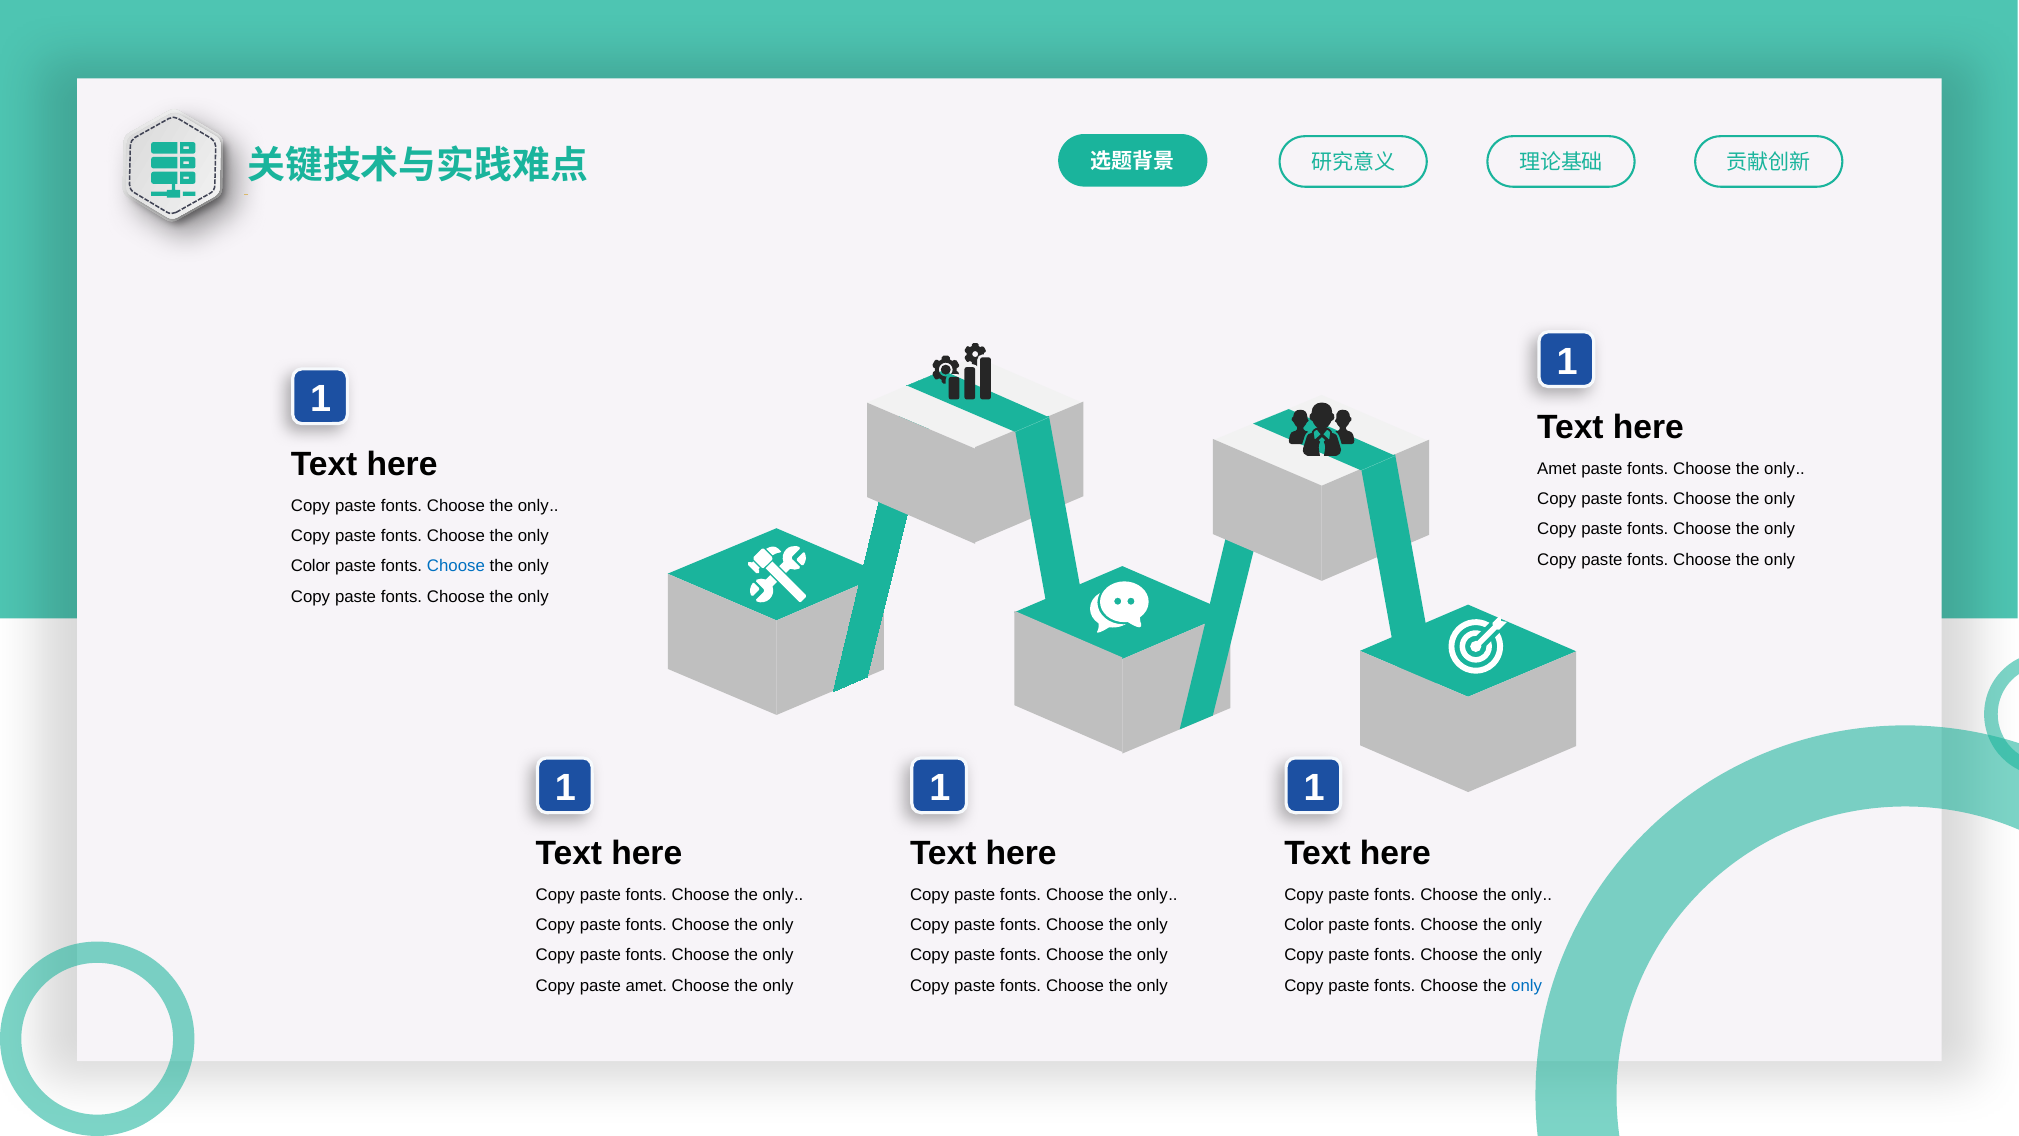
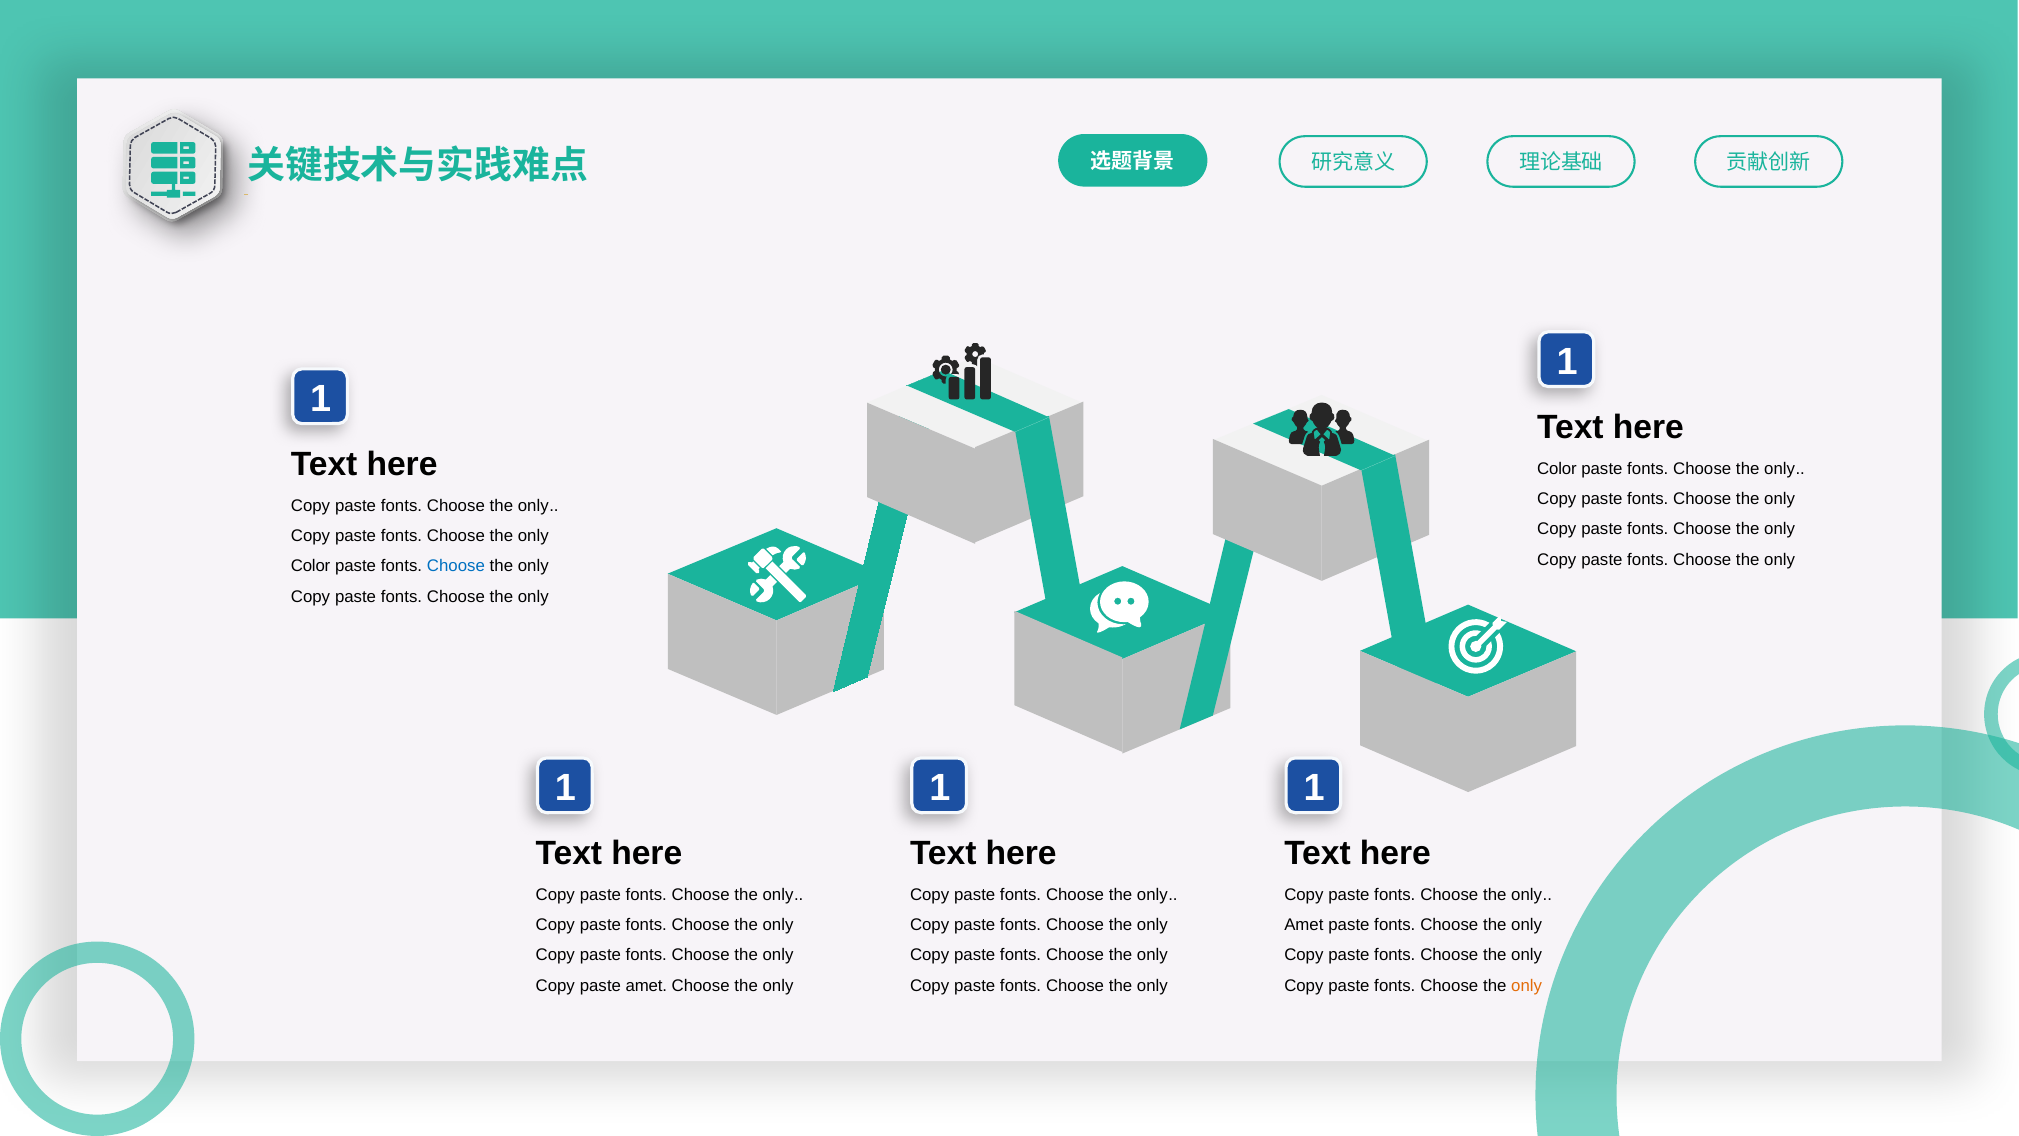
Amet at (1557, 469): Amet -> Color
Color at (1304, 925): Color -> Amet
only at (1527, 985) colour: blue -> orange
